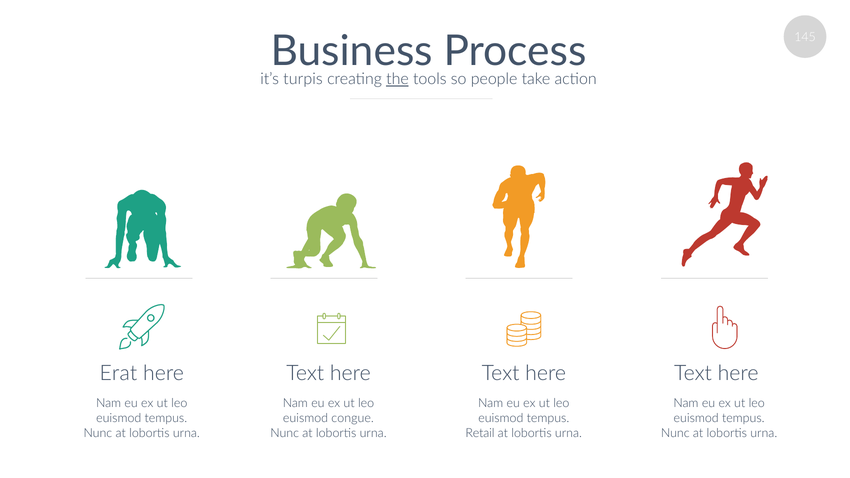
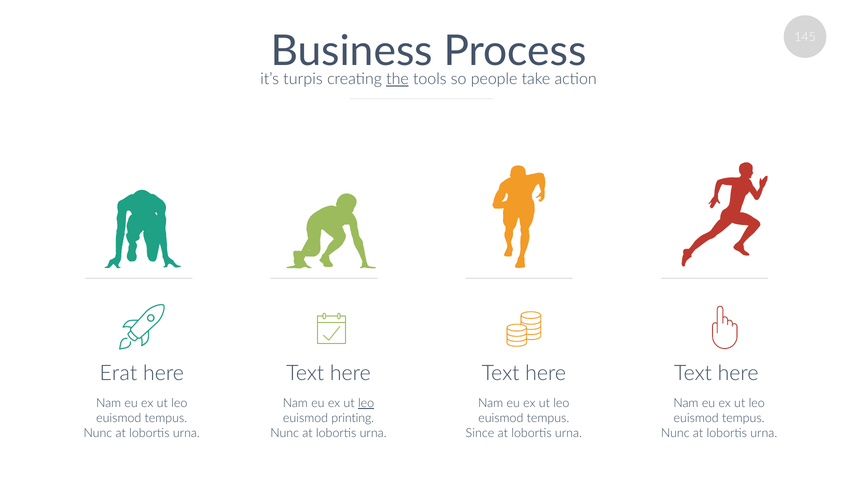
leo at (366, 403) underline: none -> present
congue: congue -> printing
Retail: Retail -> Since
